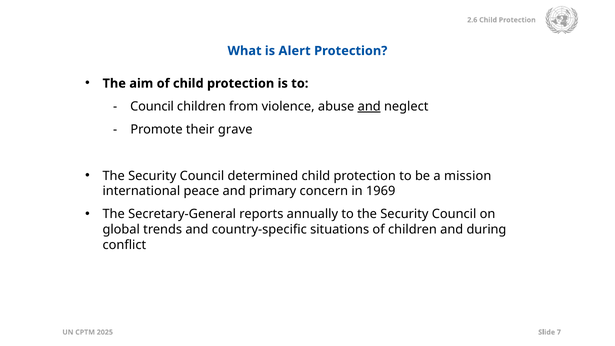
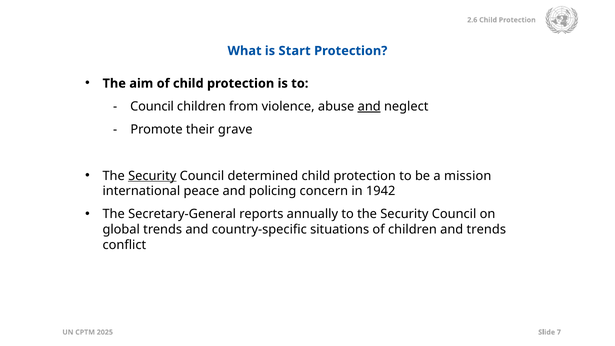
Alert: Alert -> Start
Security at (152, 176) underline: none -> present
primary: primary -> policing
1969: 1969 -> 1942
and during: during -> trends
